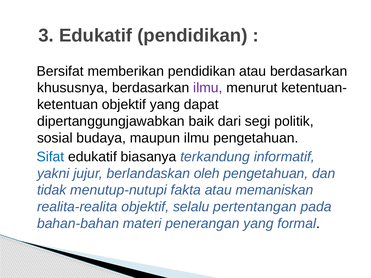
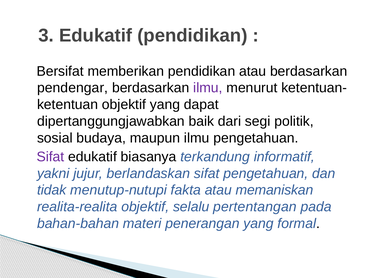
khususnya: khususnya -> pendengar
Sifat at (50, 157) colour: blue -> purple
berlandaskan oleh: oleh -> sifat
